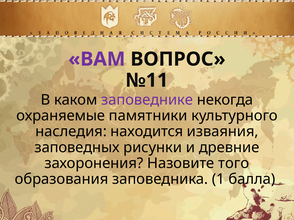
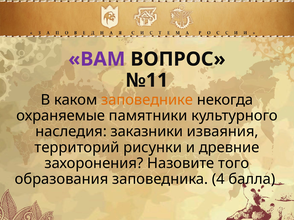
заповеднике colour: purple -> orange
находится: находится -> заказники
заповедных: заповедных -> территорий
1: 1 -> 4
